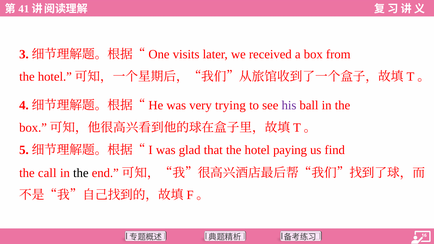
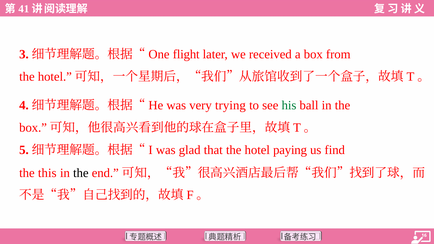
visits: visits -> flight
his colour: purple -> green
call: call -> this
